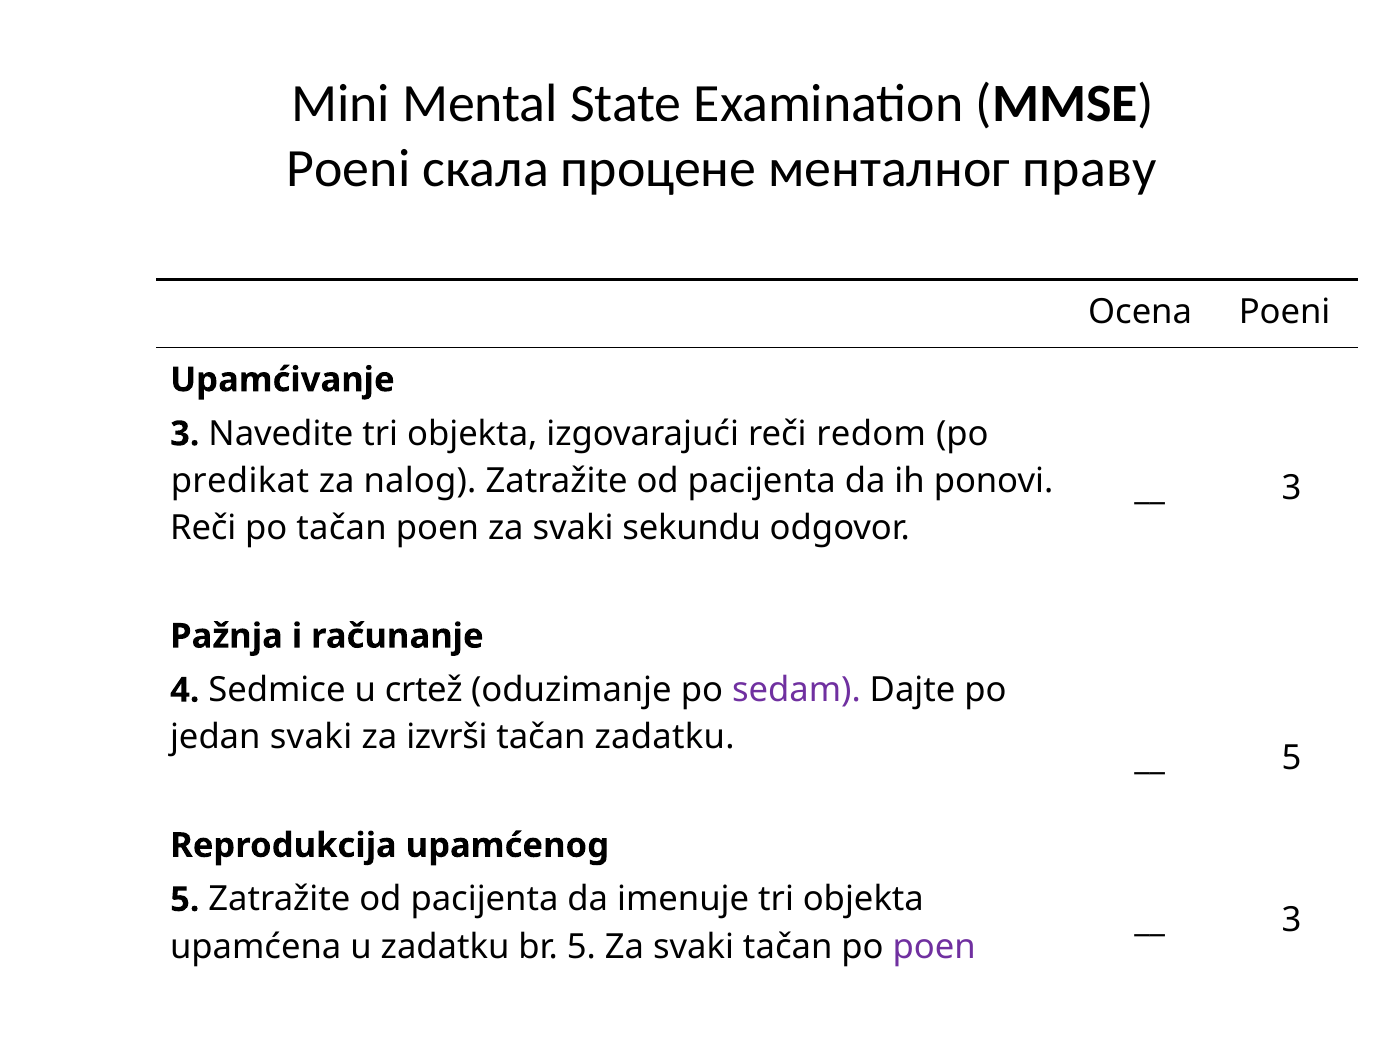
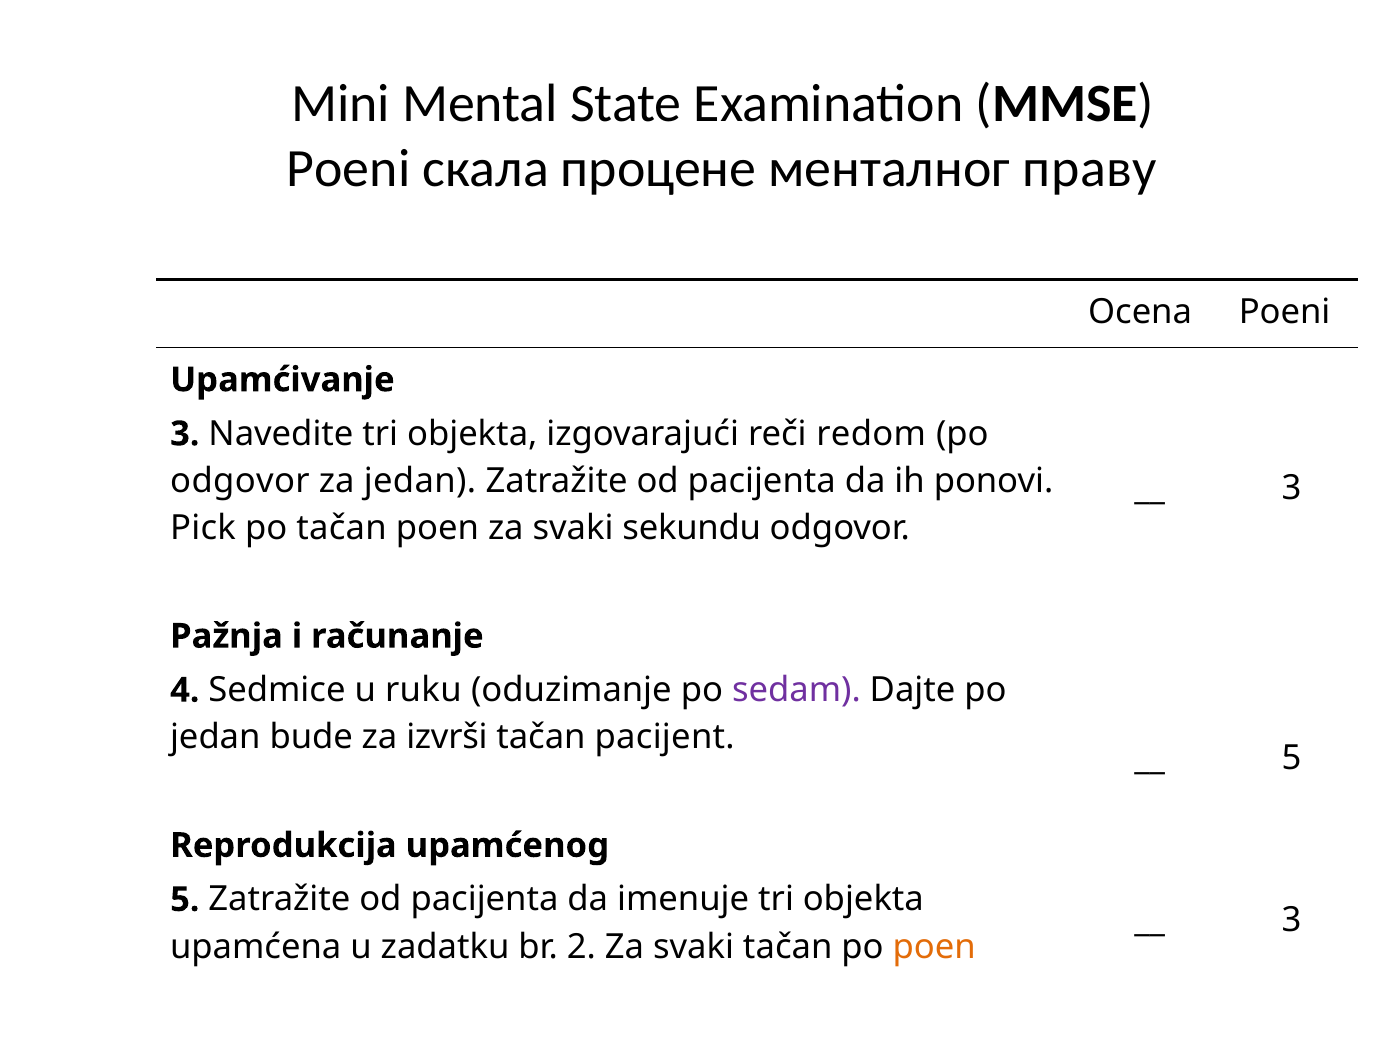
predikat at (240, 481): predikat -> odgovor
za nalog: nalog -> jedan
Reči at (203, 528): Reči -> Pick
crtež: crtež -> ruku
jedan svaki: svaki -> bude
tačan zadatku: zadatku -> pacijent
br 5: 5 -> 2
poen at (934, 946) colour: purple -> orange
